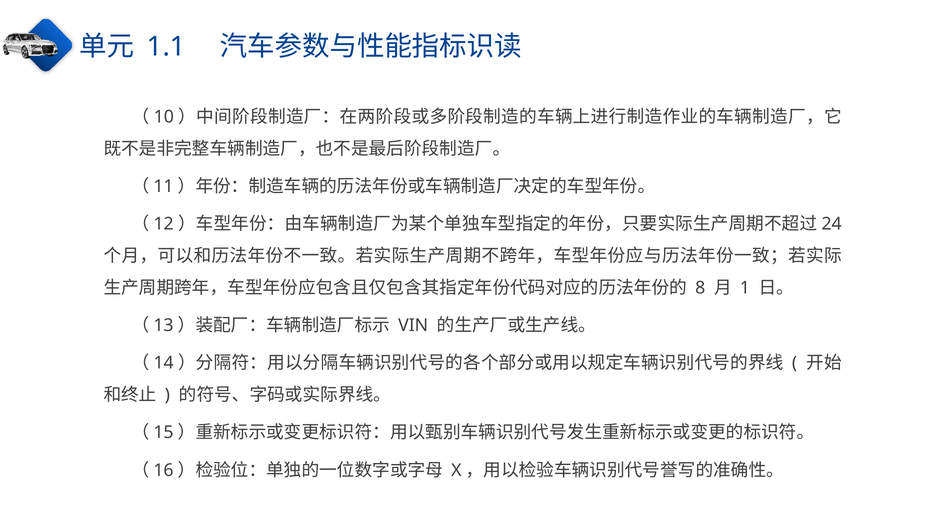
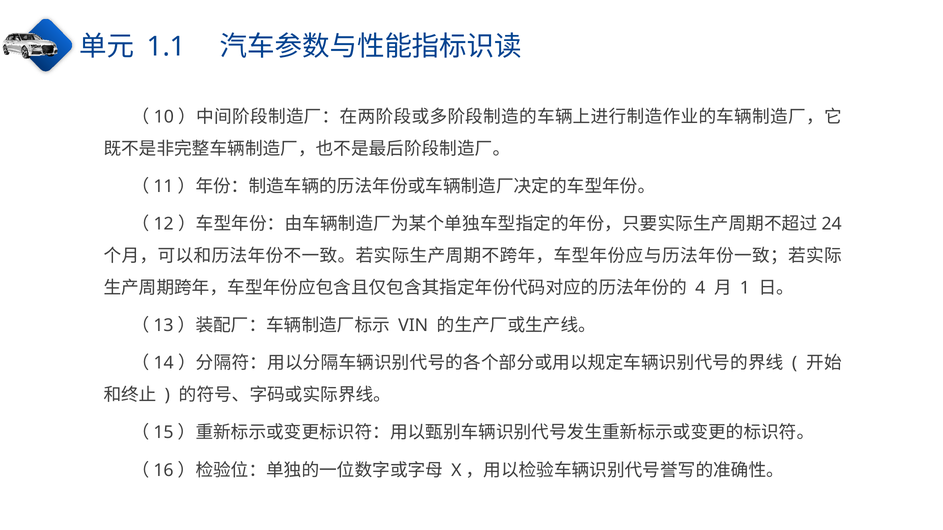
8: 8 -> 4
